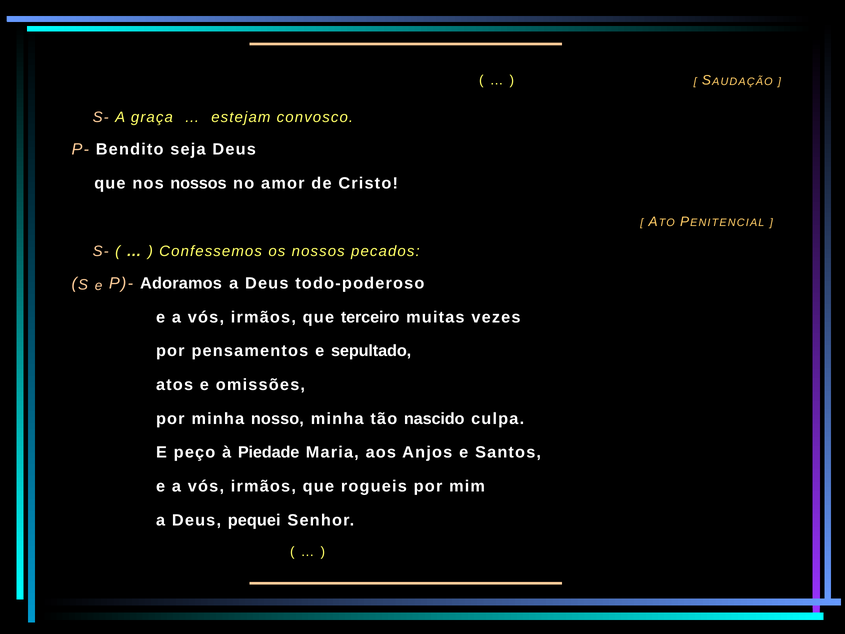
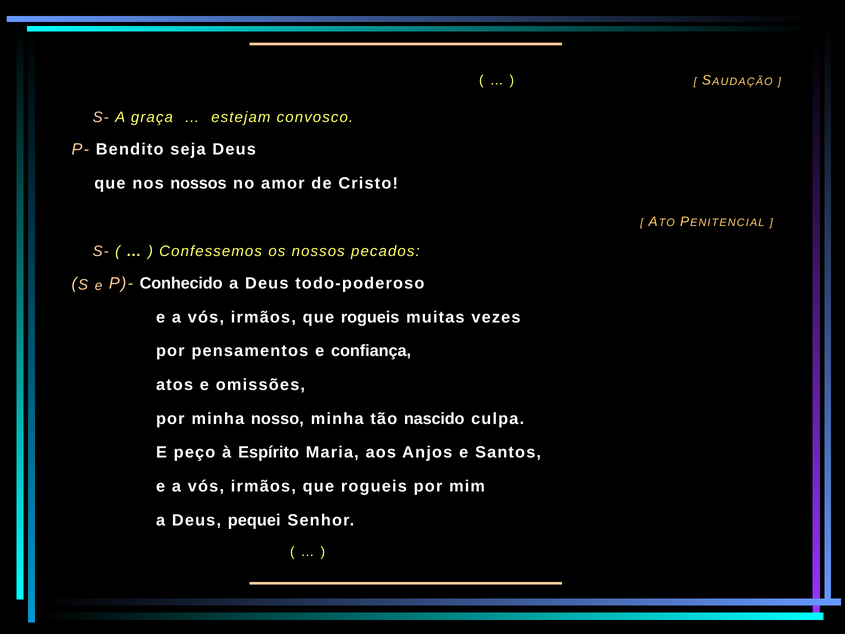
Adoramos: Adoramos -> Conhecido
terceiro at (370, 317): terceiro -> rogueis
sepultado: sepultado -> confiança
Piedade: Piedade -> Espírito
